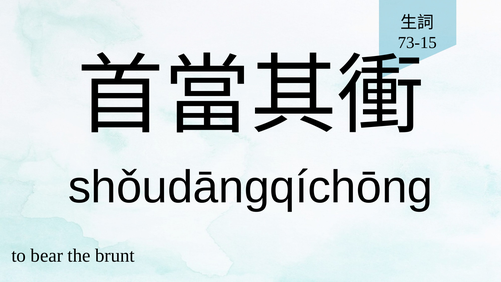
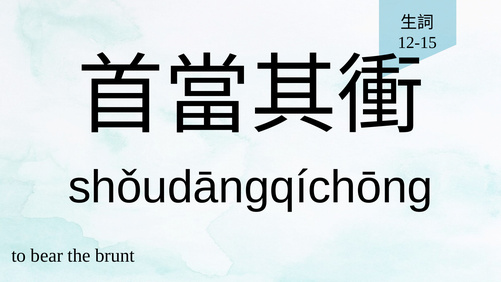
73-15: 73-15 -> 12-15
